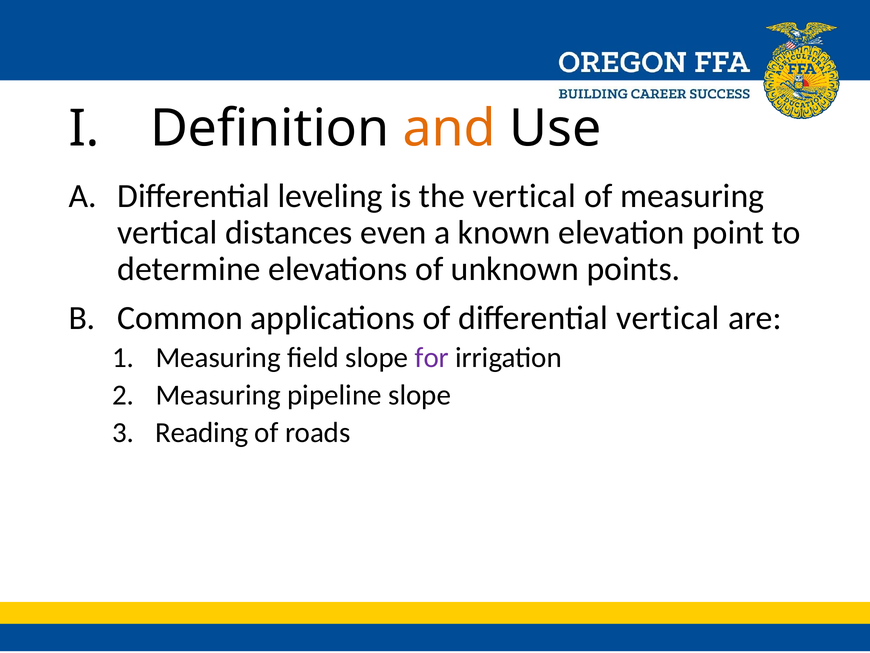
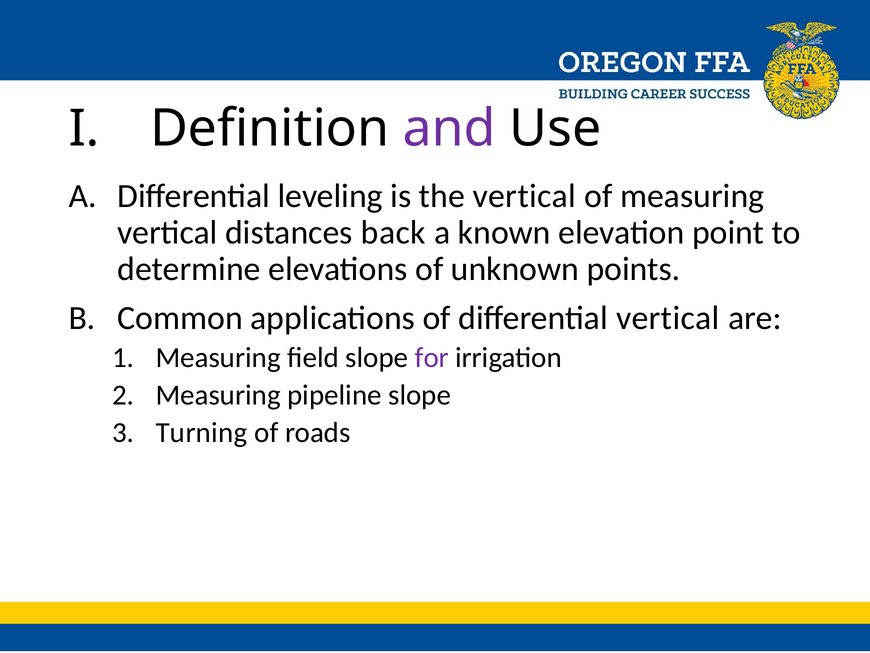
and colour: orange -> purple
even: even -> back
Reading: Reading -> Turning
